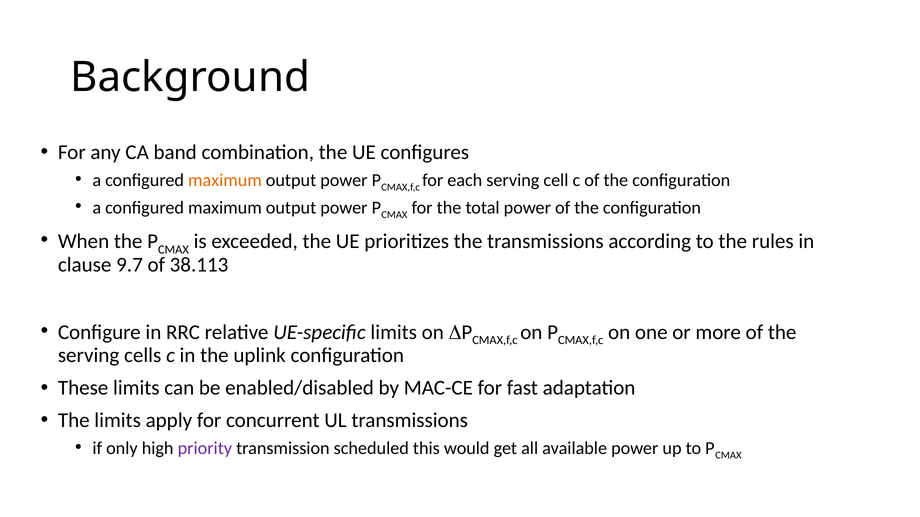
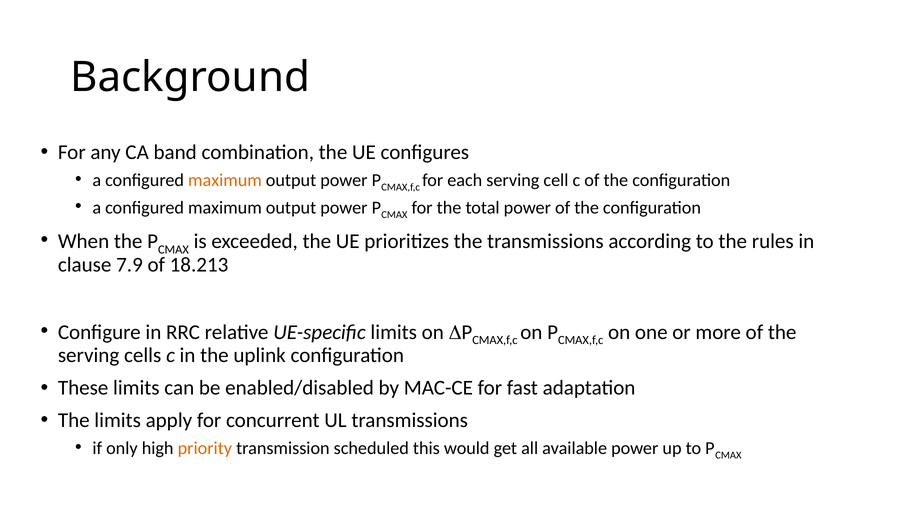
9.7: 9.7 -> 7.9
38.113: 38.113 -> 18.213
priority colour: purple -> orange
